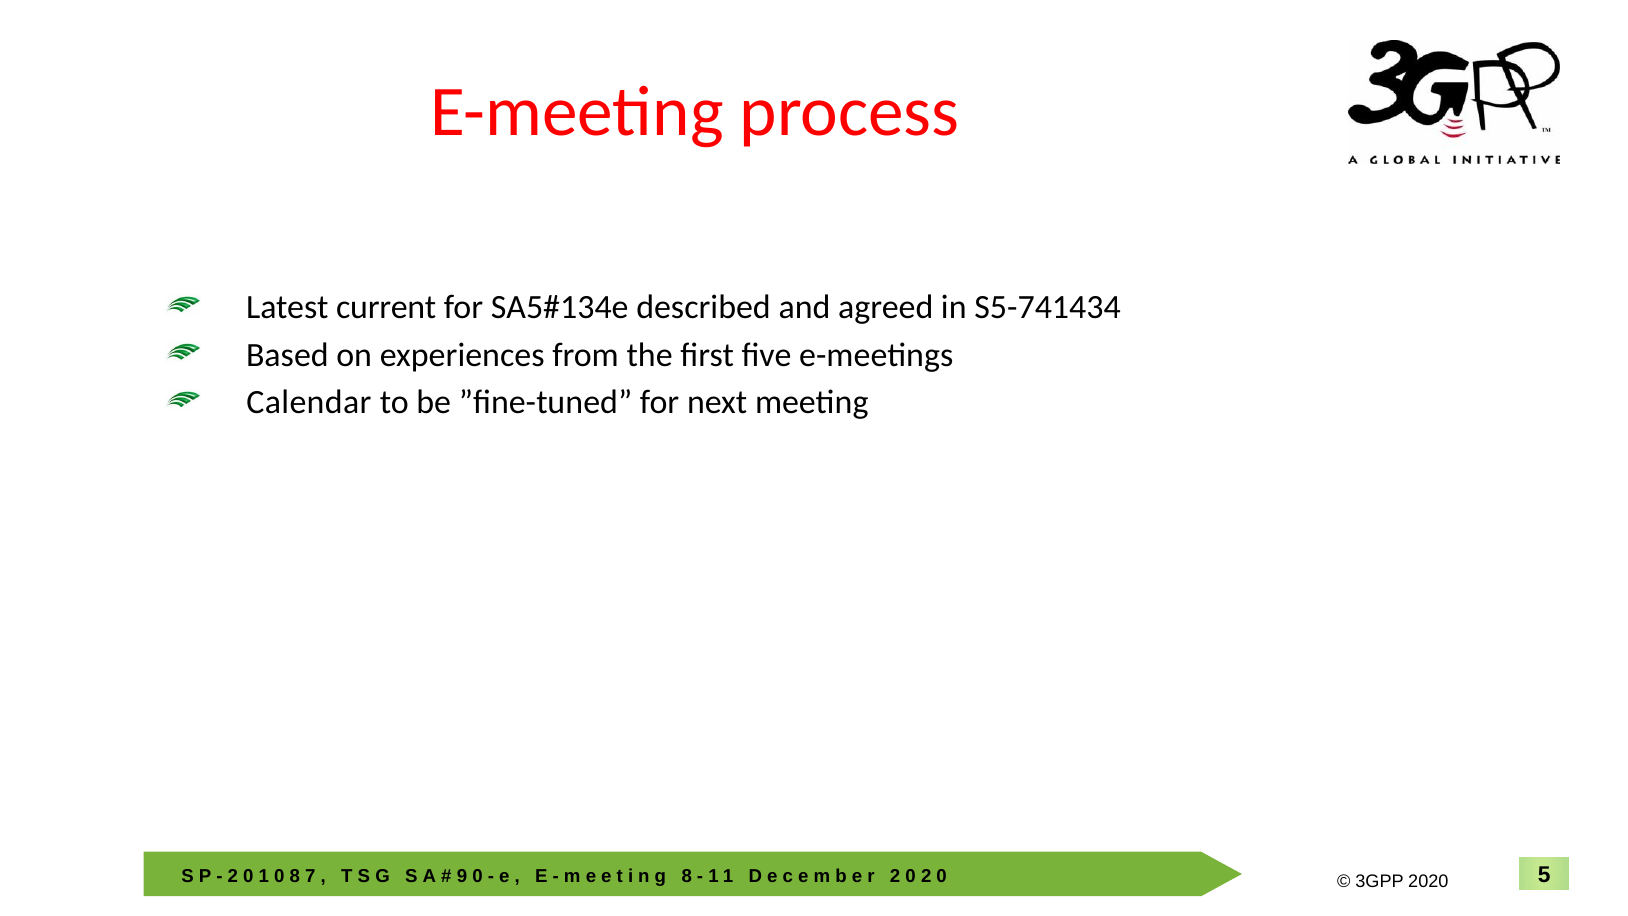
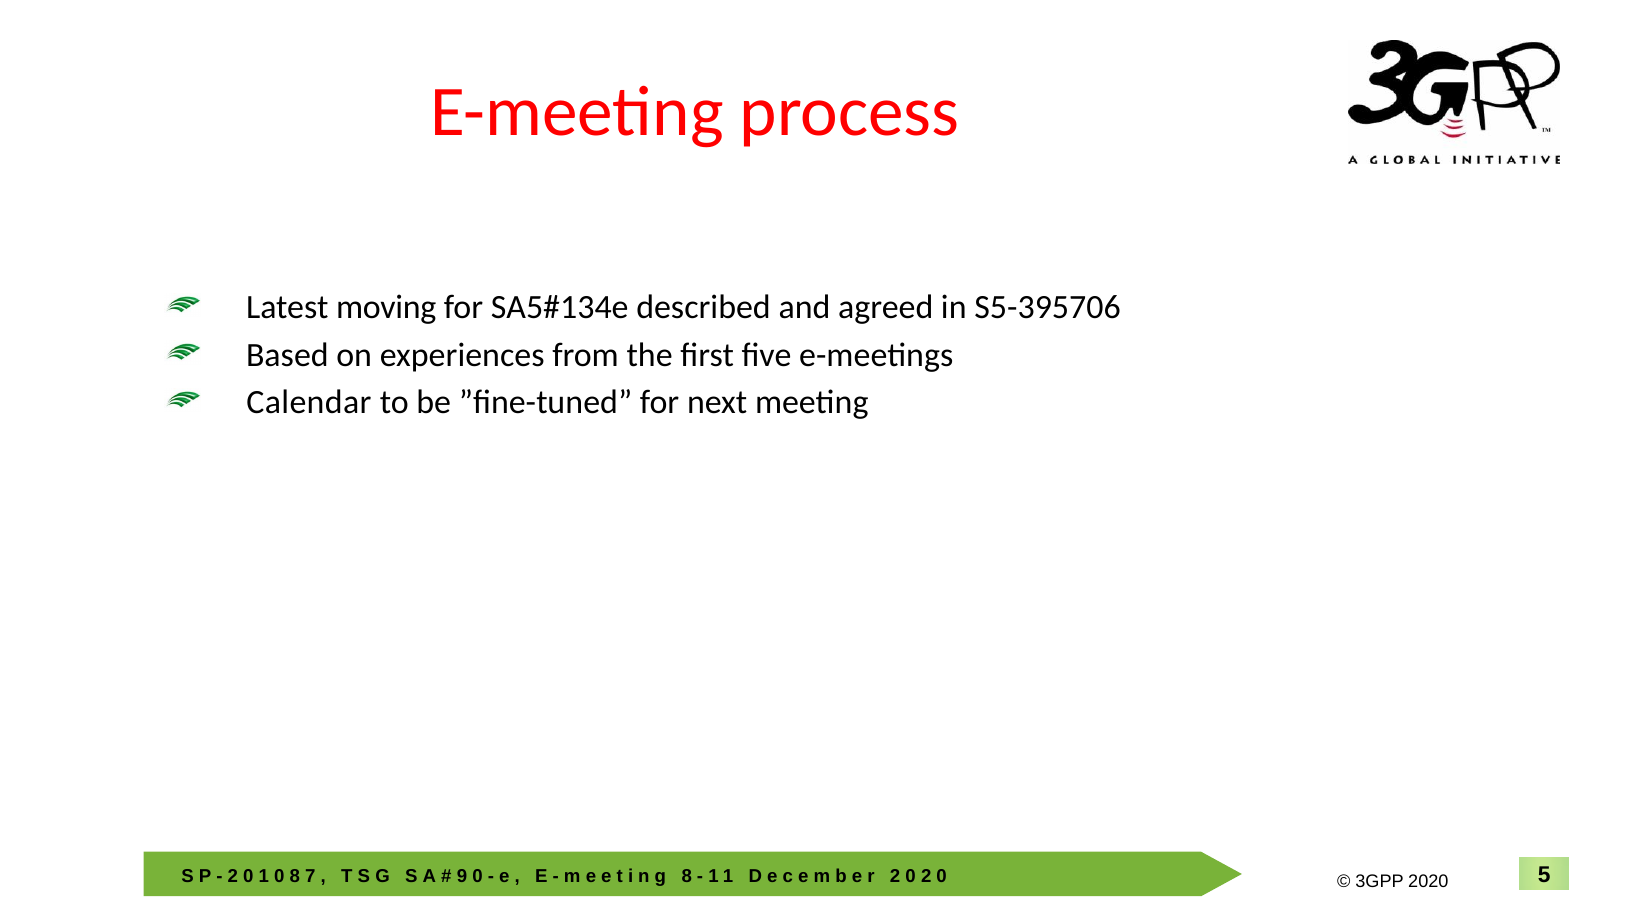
current: current -> moving
S5-741434: S5-741434 -> S5-395706
